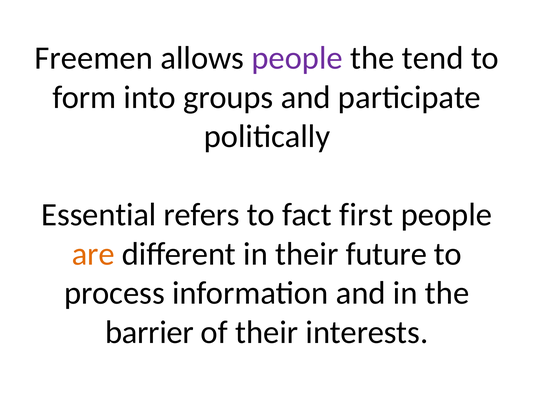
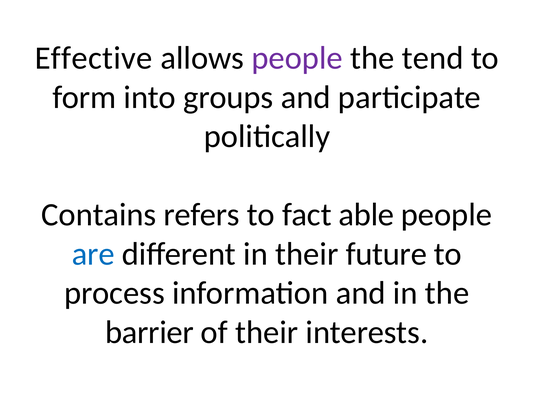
Freemen: Freemen -> Effective
Essential: Essential -> Contains
first: first -> able
are colour: orange -> blue
